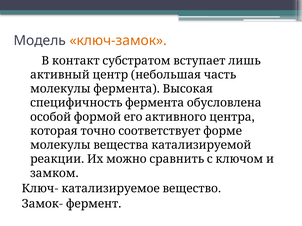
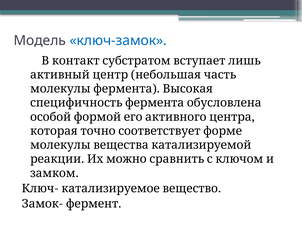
ключ-замок colour: orange -> blue
